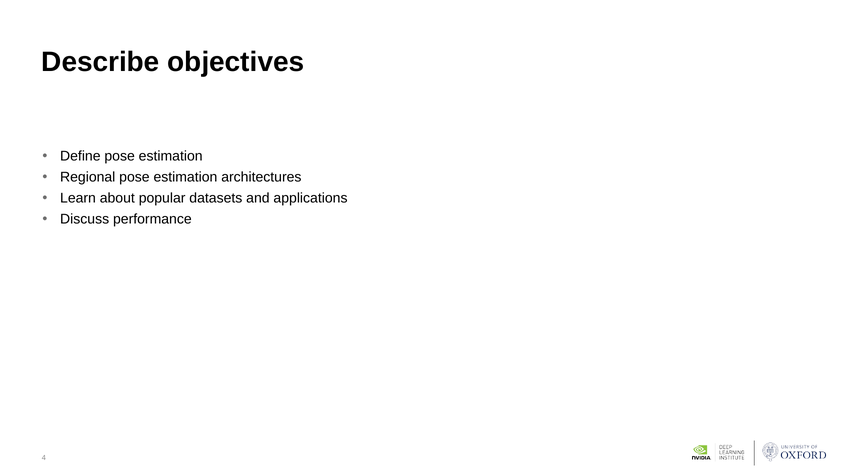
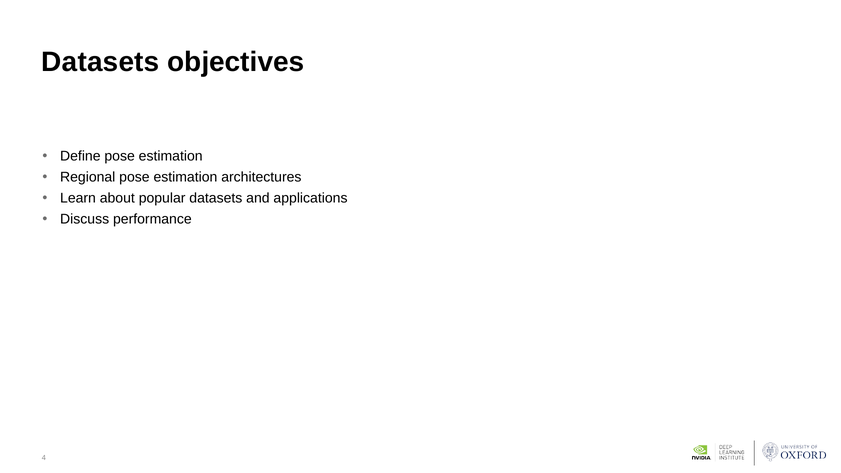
Describe at (100, 62): Describe -> Datasets
